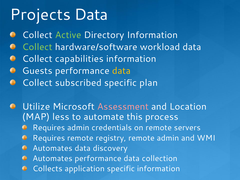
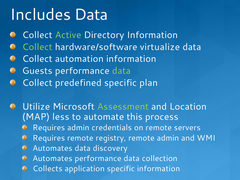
Projects: Projects -> Includes
workload: workload -> virtualize
capabilities: capabilities -> automation
data at (121, 71) colour: yellow -> light green
subscribed: subscribed -> predefined
Assessment colour: pink -> light green
